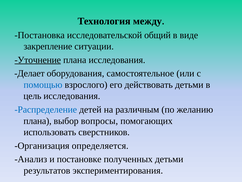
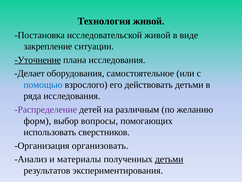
Технология между: между -> живой
исследовательской общий: общий -> живой
цель: цель -> ряда
Распределение colour: blue -> purple
плана at (37, 121): плана -> форм
определяется: определяется -> организовать
постановке: постановке -> материалы
детьми at (169, 159) underline: none -> present
